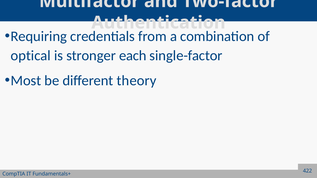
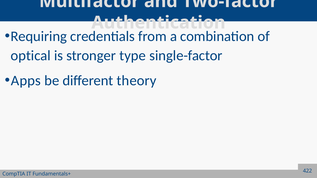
each: each -> type
Most: Most -> Apps
